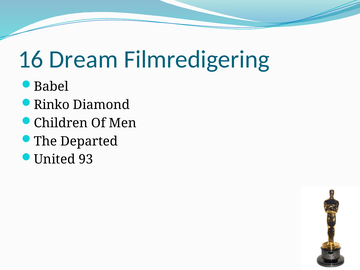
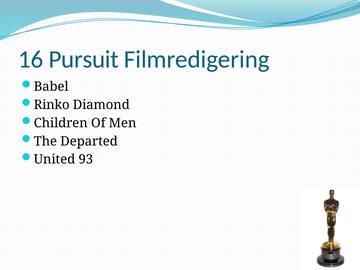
Dream: Dream -> Pursuit
